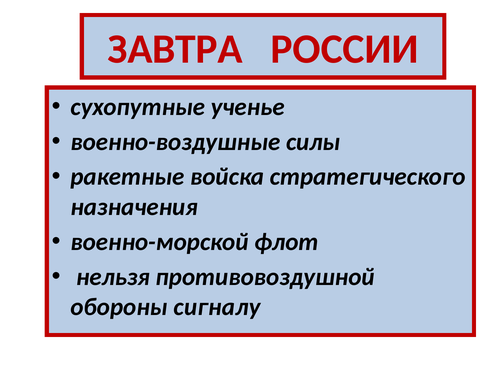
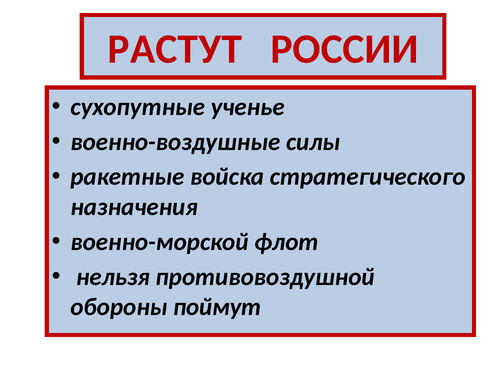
ЗАВТРА: ЗАВТРА -> РАСТУТ
сигналу: сигналу -> поймут
